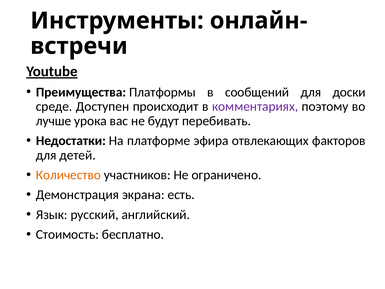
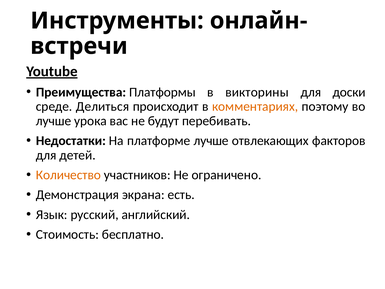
сообщений: сообщений -> викторины
Доступен: Доступен -> Делиться
комментариях colour: purple -> orange
платформе эфира: эфира -> лучше
